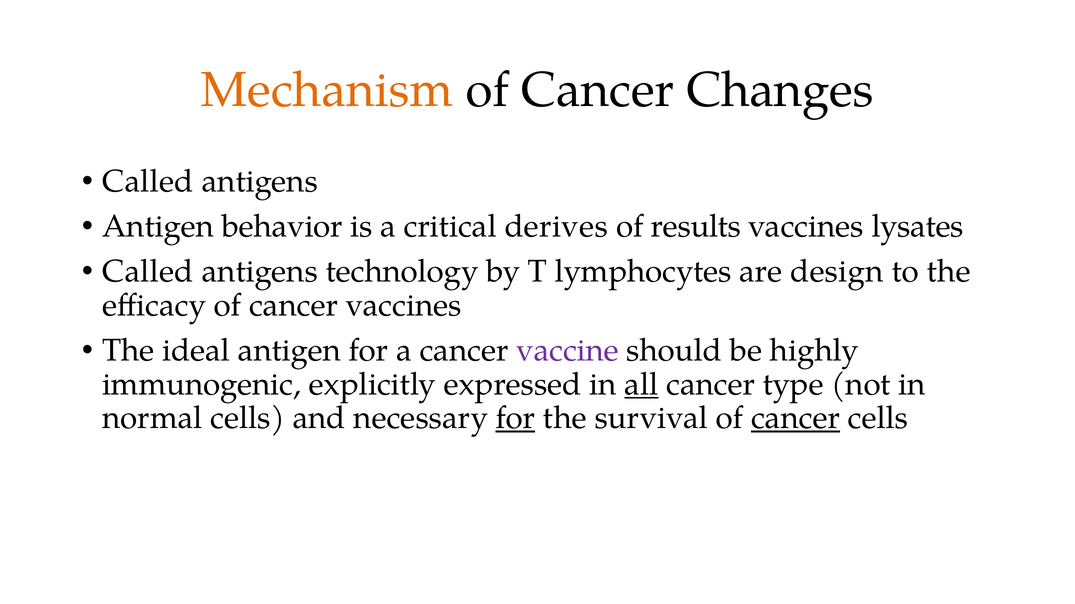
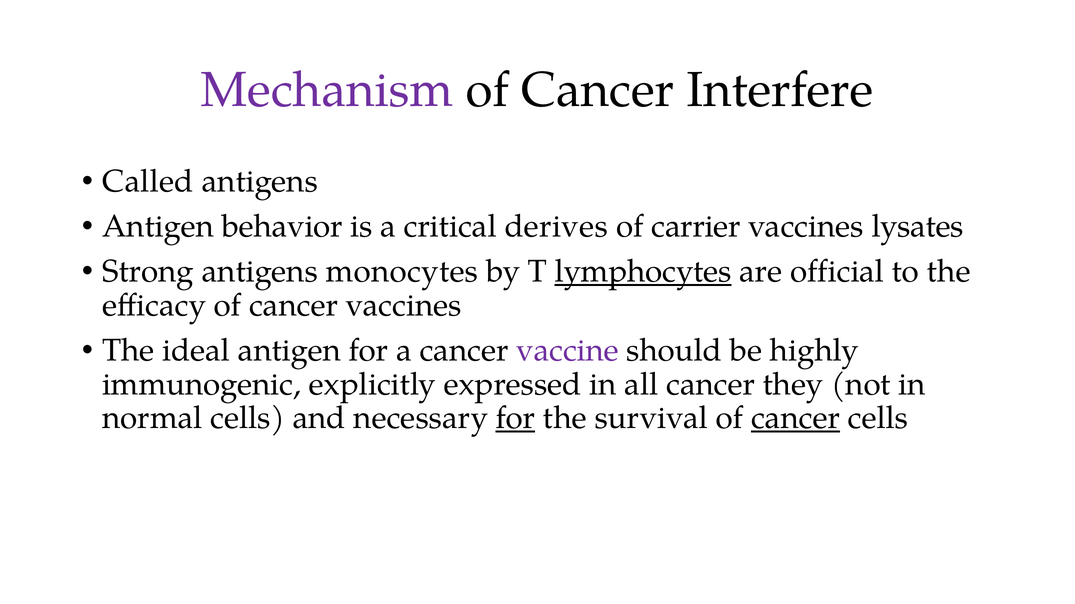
Mechanism colour: orange -> purple
Changes: Changes -> Interfere
results: results -> carrier
Called at (148, 272): Called -> Strong
technology: technology -> monocytes
lymphocytes underline: none -> present
design: design -> official
all underline: present -> none
type: type -> they
